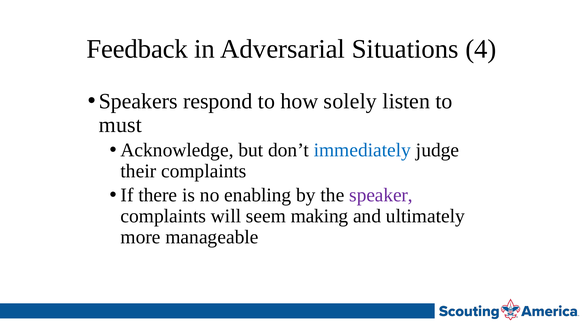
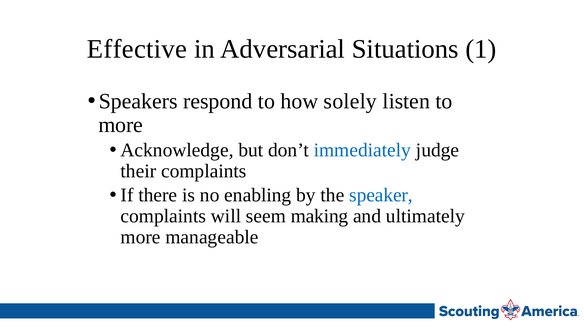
Feedback: Feedback -> Effective
4: 4 -> 1
must at (120, 125): must -> more
speaker colour: purple -> blue
